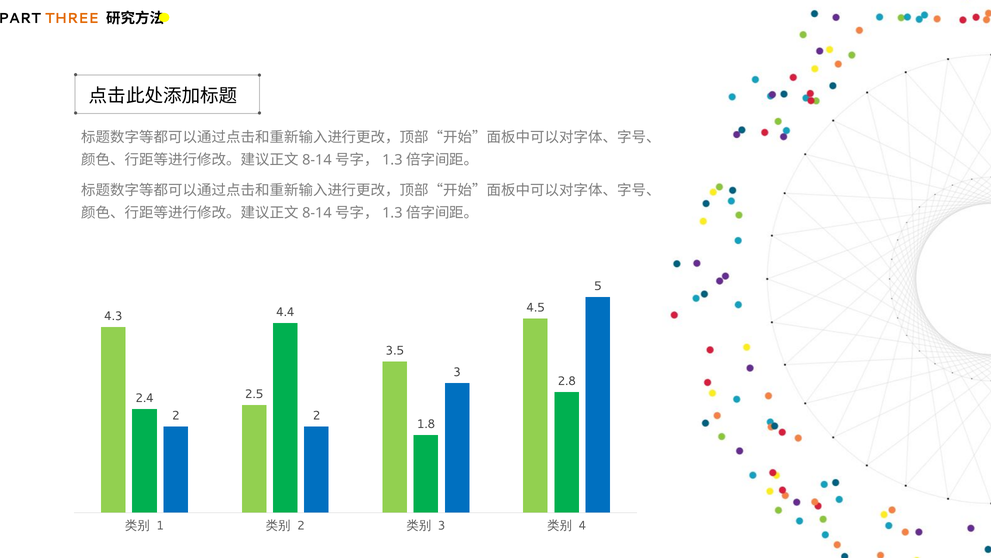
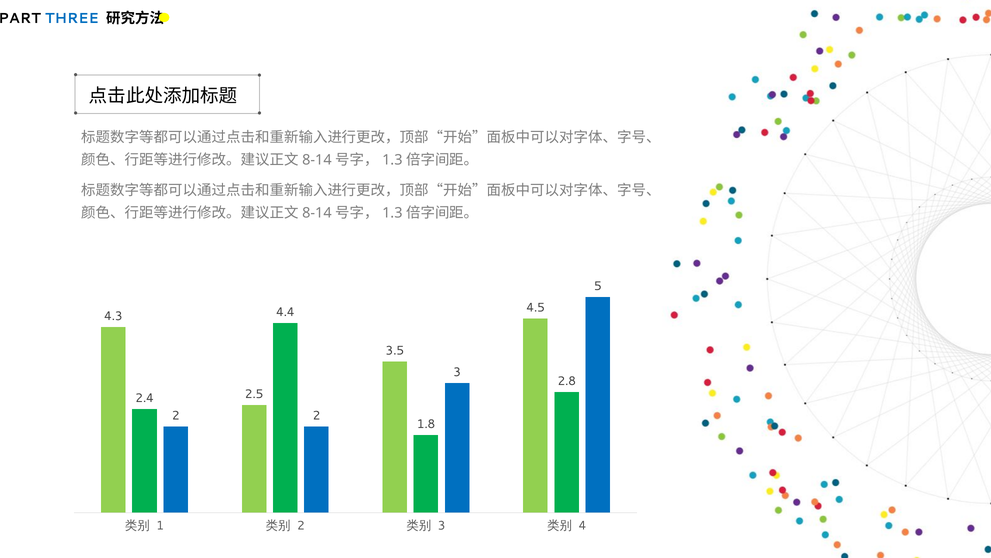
THREE colour: orange -> blue
